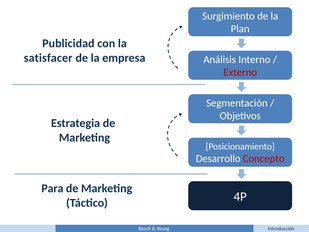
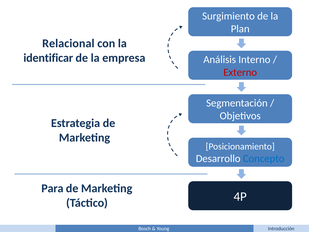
Publicidad: Publicidad -> Relacional
satisfacer: satisfacer -> identificar
Concepto colour: red -> blue
